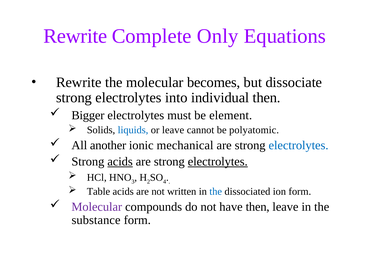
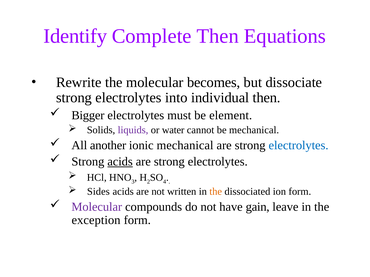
Rewrite at (75, 36): Rewrite -> Identify
Complete Only: Only -> Then
liquids colour: blue -> purple
or leave: leave -> water
be polyatomic: polyatomic -> mechanical
electrolytes at (218, 162) underline: present -> none
Table: Table -> Sides
the at (216, 192) colour: blue -> orange
have then: then -> gain
substance: substance -> exception
